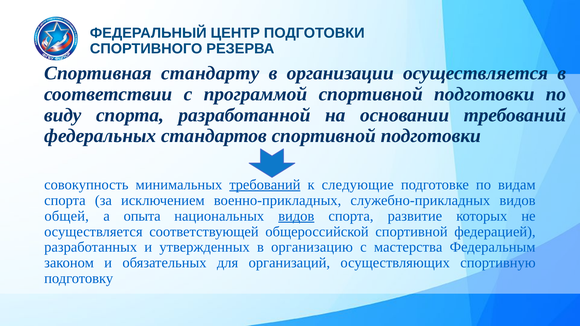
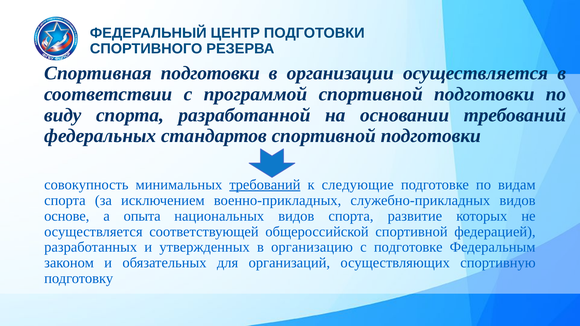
Спортивная стандарту: стандарту -> подготовки
общей: общей -> основе
видов at (296, 216) underline: present -> none
с мастерства: мастерства -> подготовке
